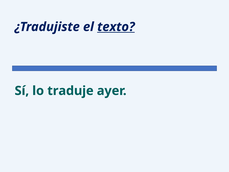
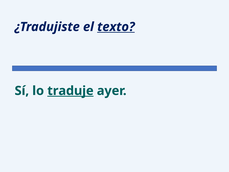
traduje underline: none -> present
